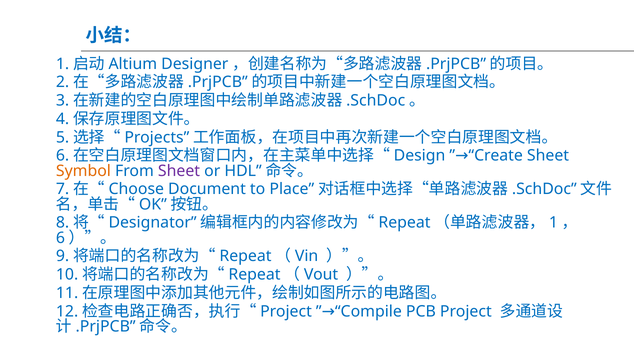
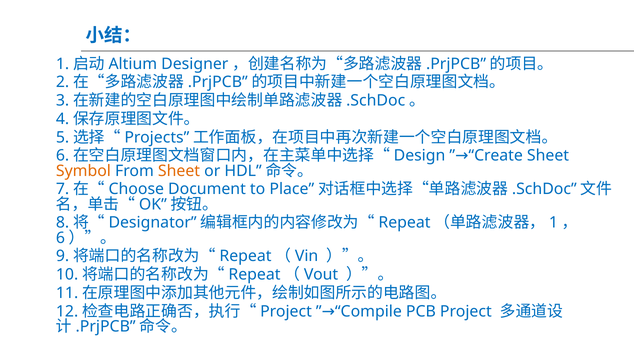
Sheet at (179, 171) colour: purple -> orange
